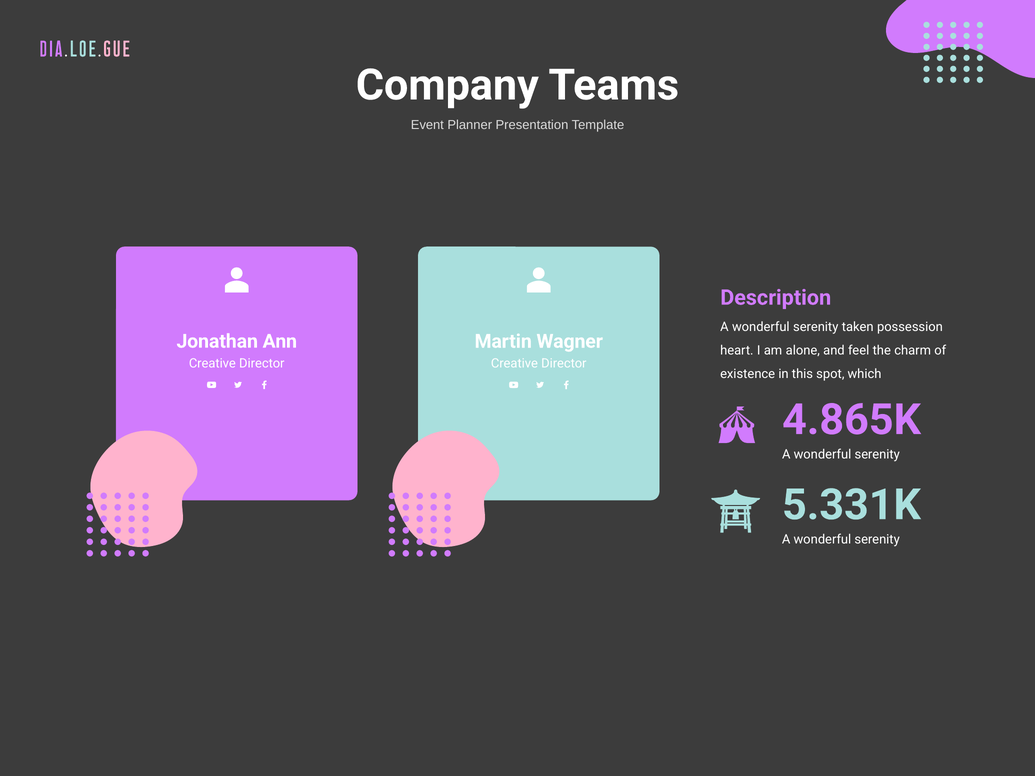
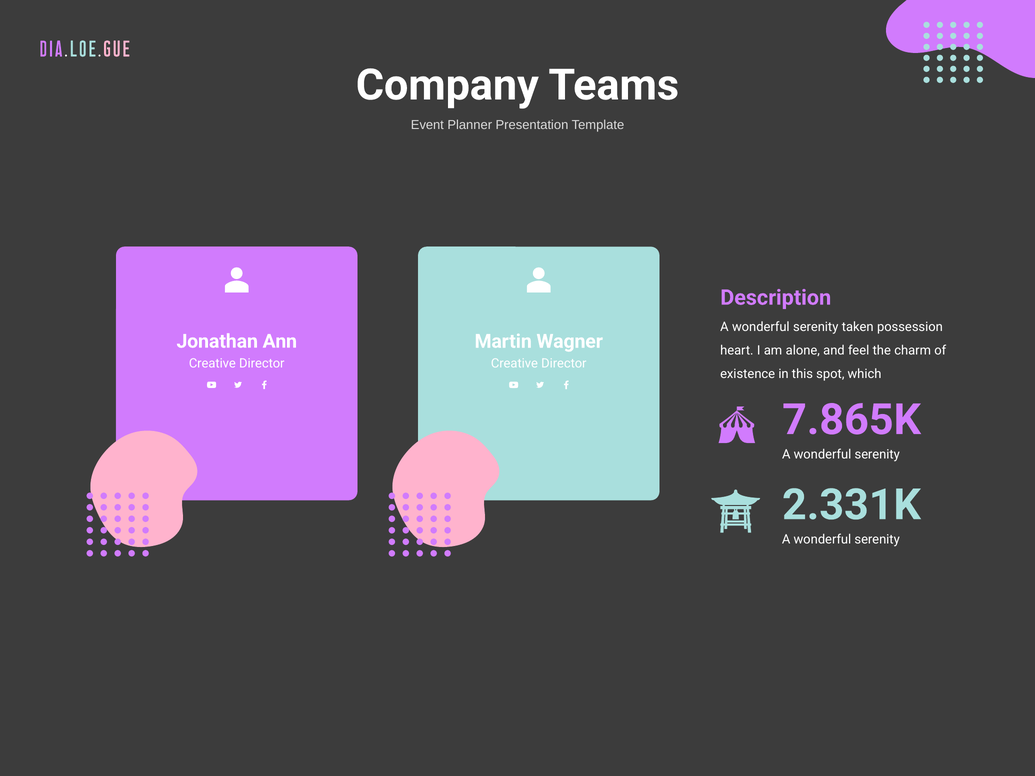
4.865K: 4.865K -> 7.865K
5.331K: 5.331K -> 2.331K
